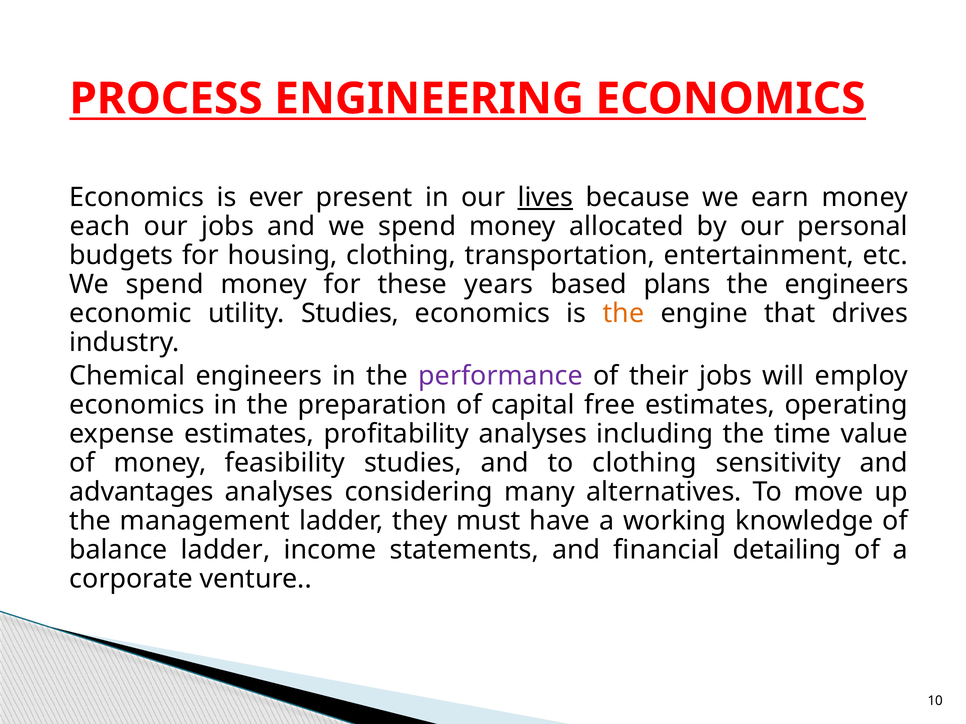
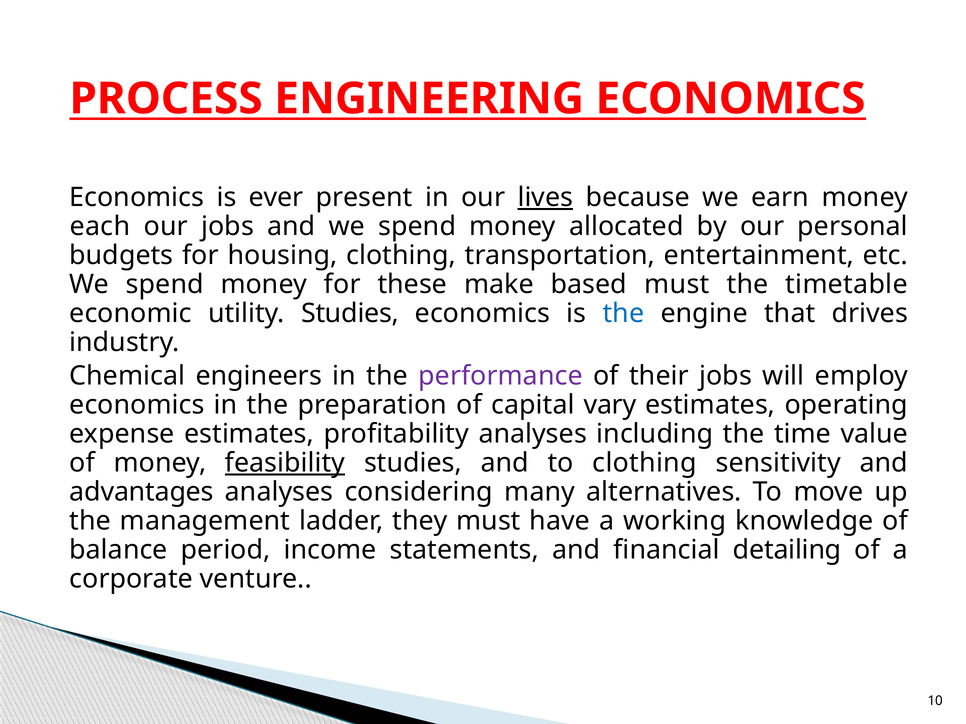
years: years -> make
based plans: plans -> must
the engineers: engineers -> timetable
the at (623, 314) colour: orange -> blue
free: free -> vary
feasibility underline: none -> present
balance ladder: ladder -> period
